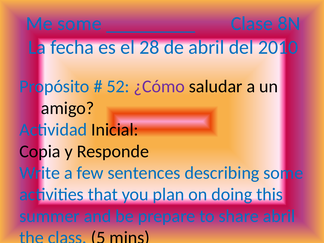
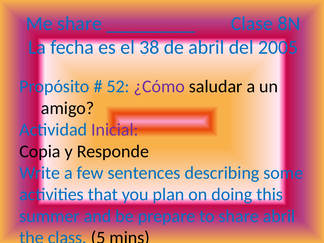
Me some: some -> share
28: 28 -> 38
2010: 2010 -> 2005
Inicial colour: black -> purple
